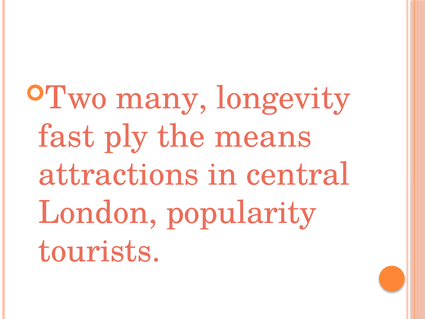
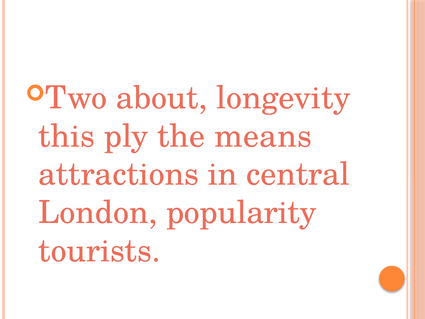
many: many -> about
fast: fast -> this
